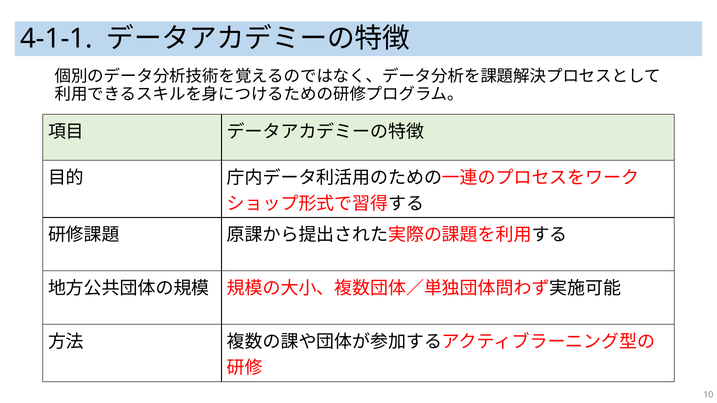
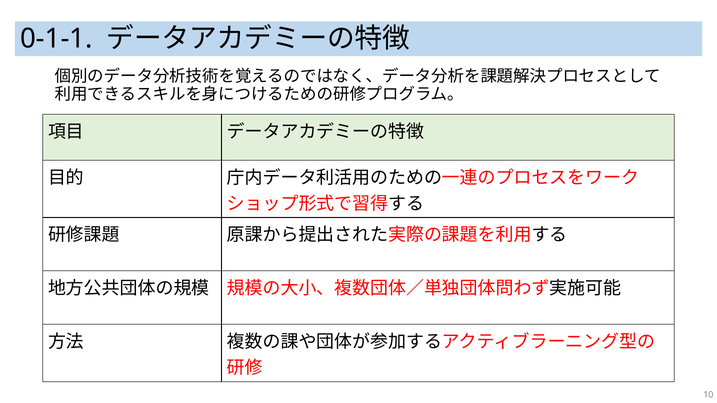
4-1-1: 4-1-1 -> 0-1-1
